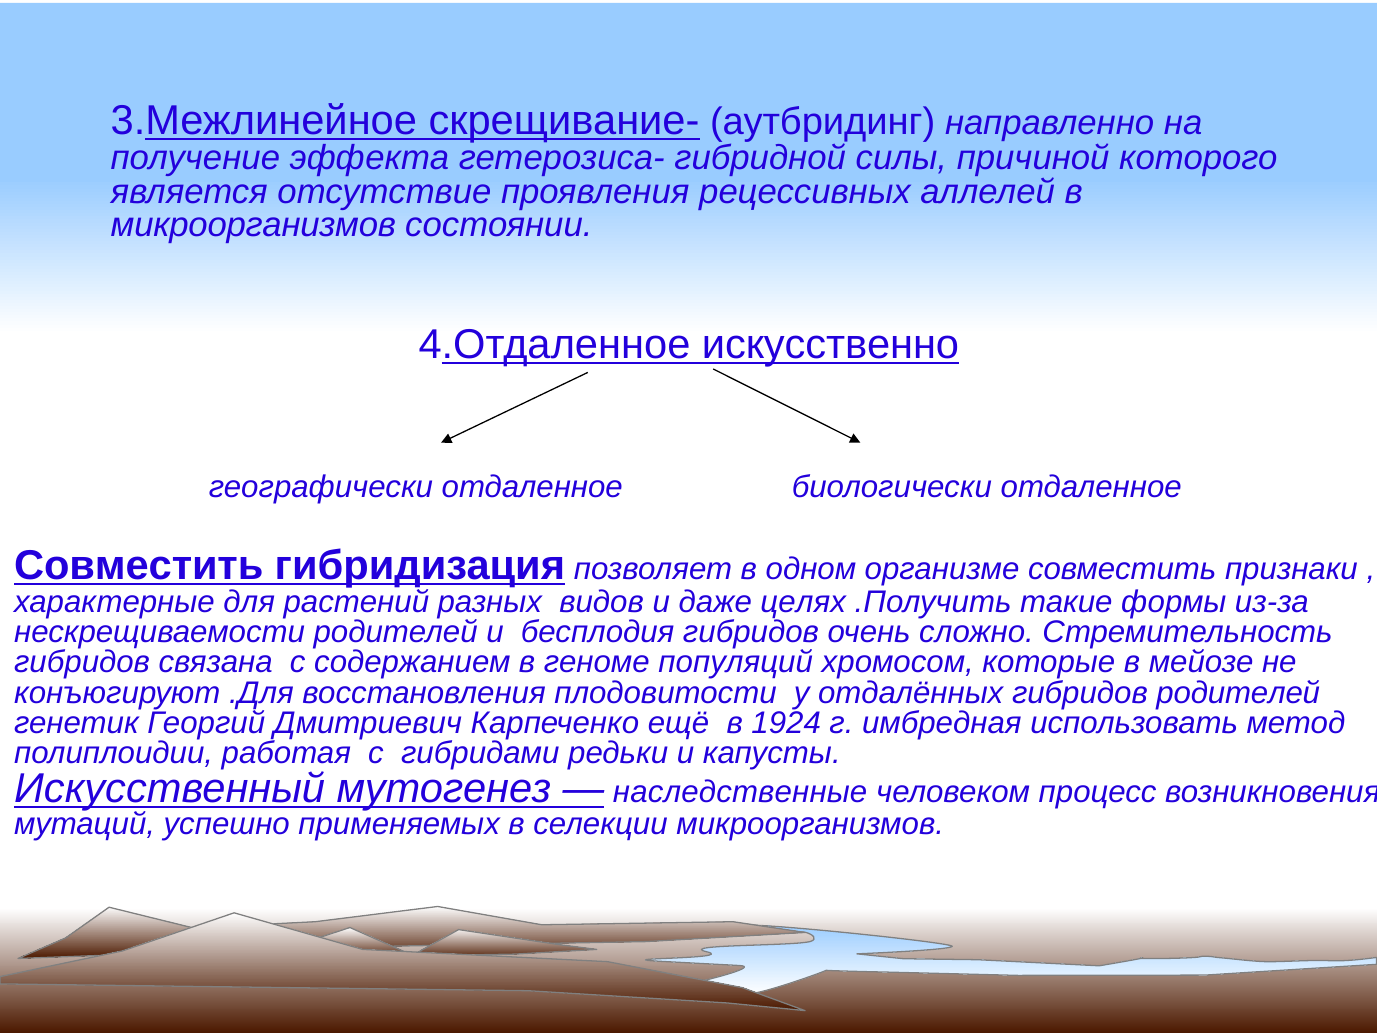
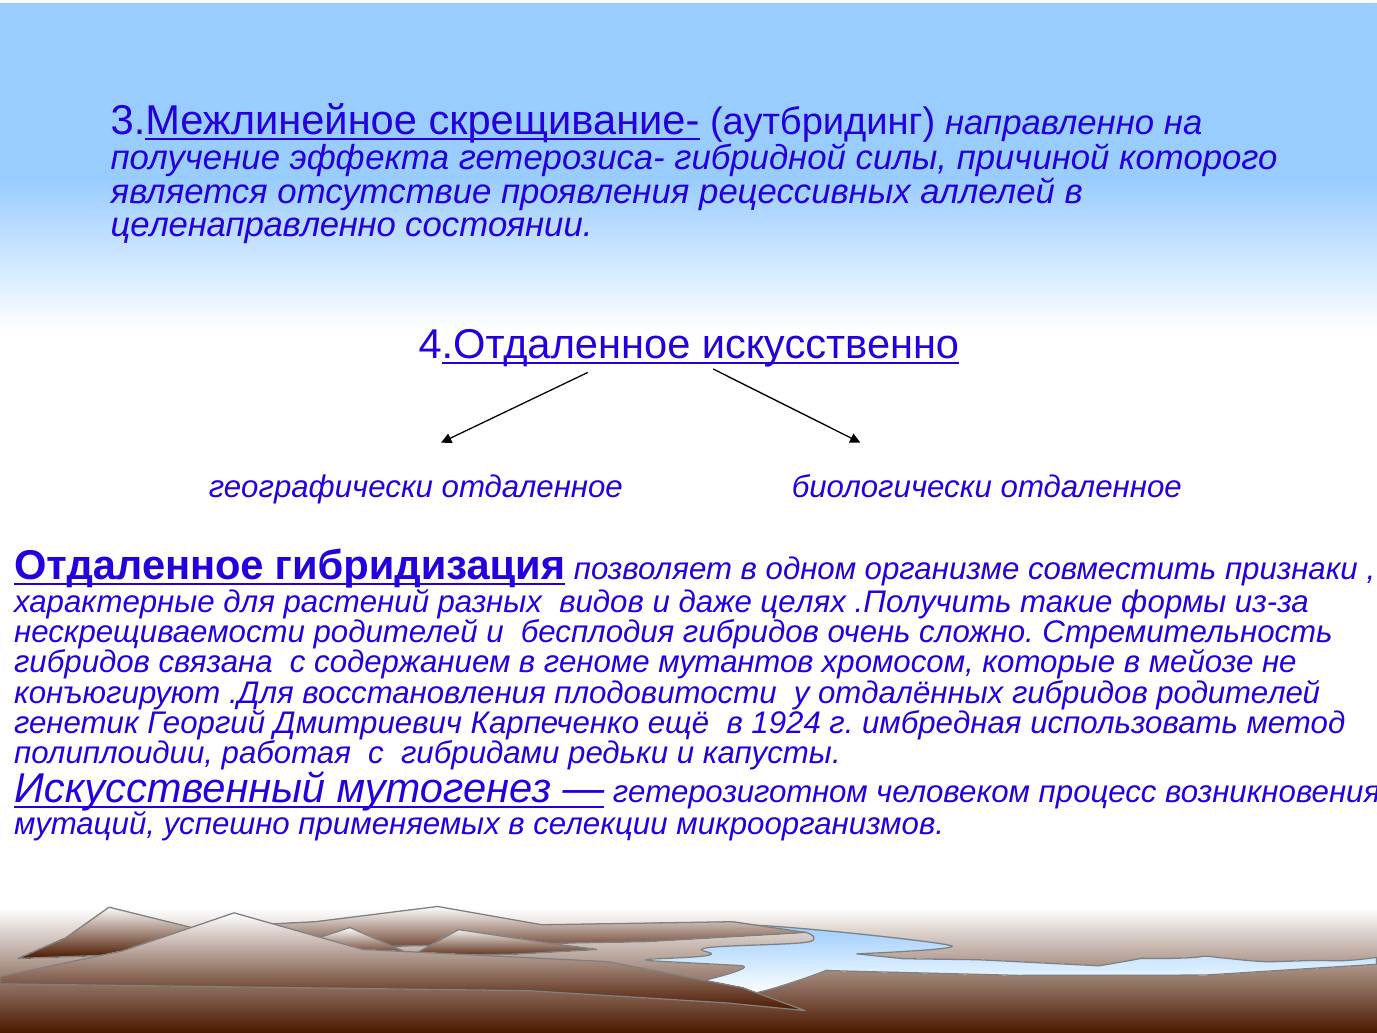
микроорганизмов at (253, 225): микроорганизмов -> целенаправленно
Совместить at (139, 566): Совместить -> Отдаленное
популяций: популяций -> мутантов
наследственные: наследственные -> гетерозиготном
